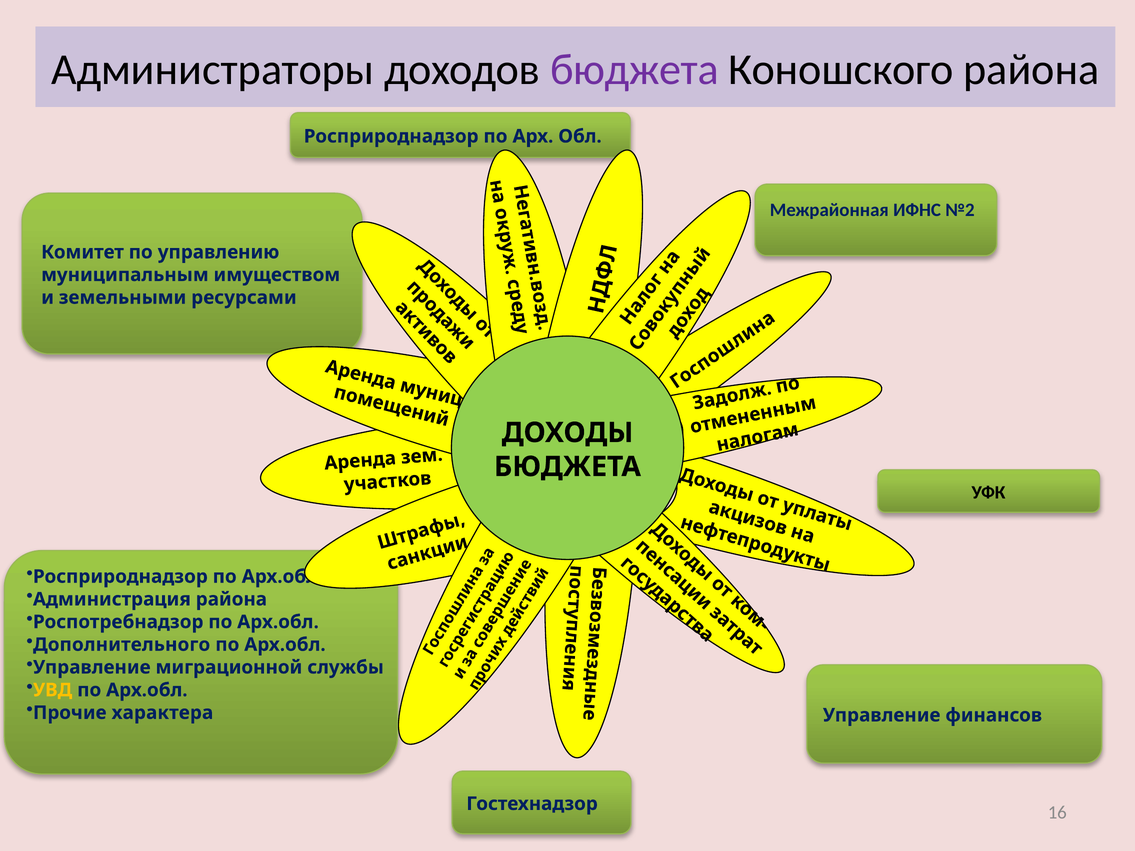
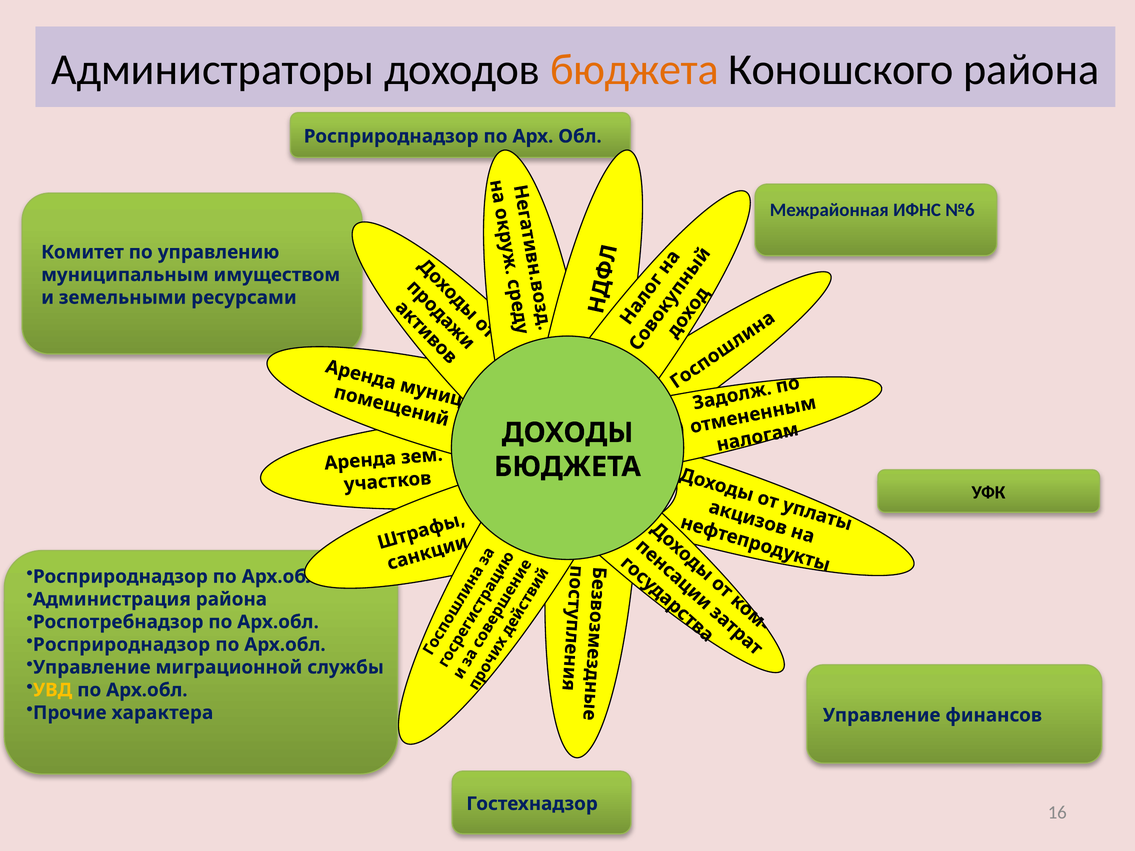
бюджета at (634, 70) colour: purple -> orange
№2: №2 -> №6
Дополнительного at (122, 645): Дополнительного -> Росприроднадзор
